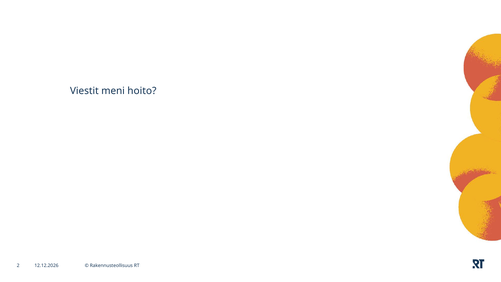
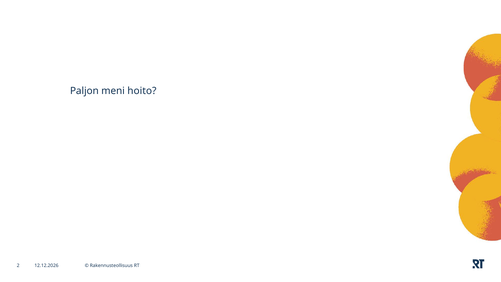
Viestit: Viestit -> Paljon
